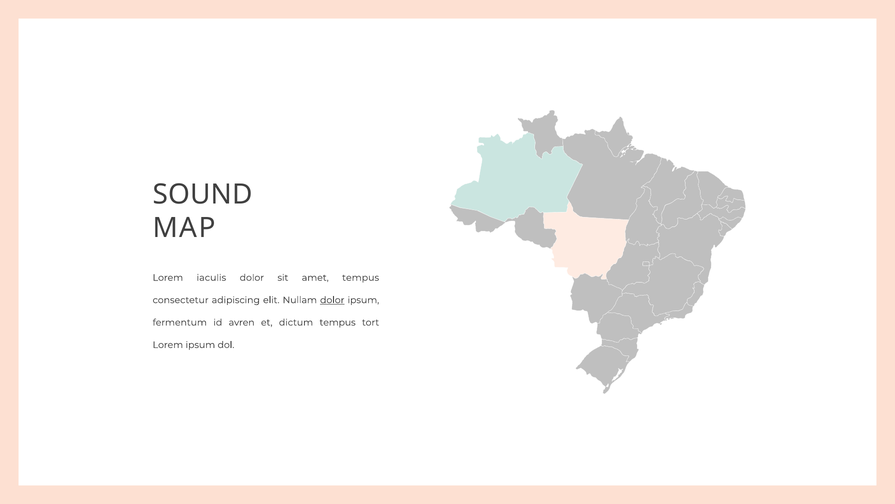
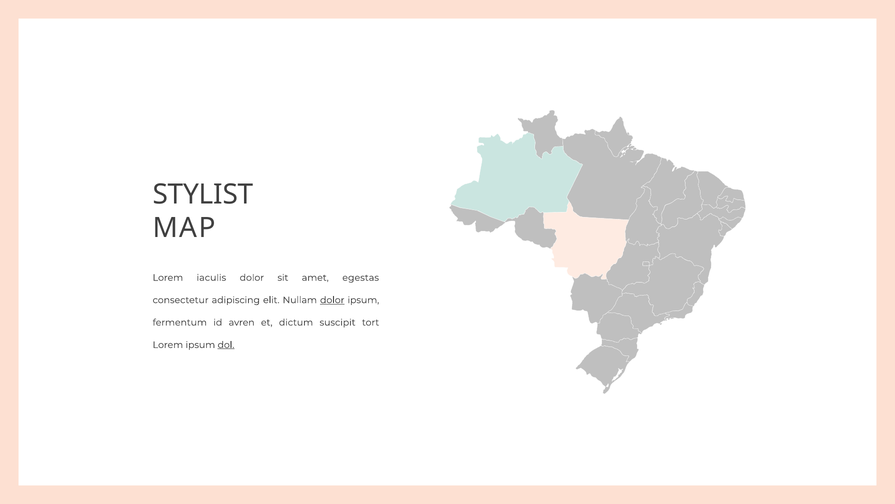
SOUND: SOUND -> STYLIST
amet tempus: tempus -> egestas
dictum tempus: tempus -> suscipit
dol underline: none -> present
